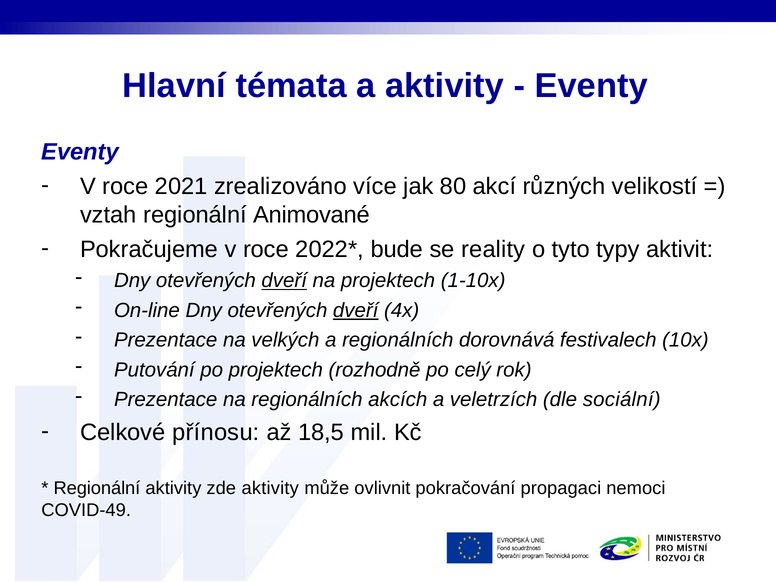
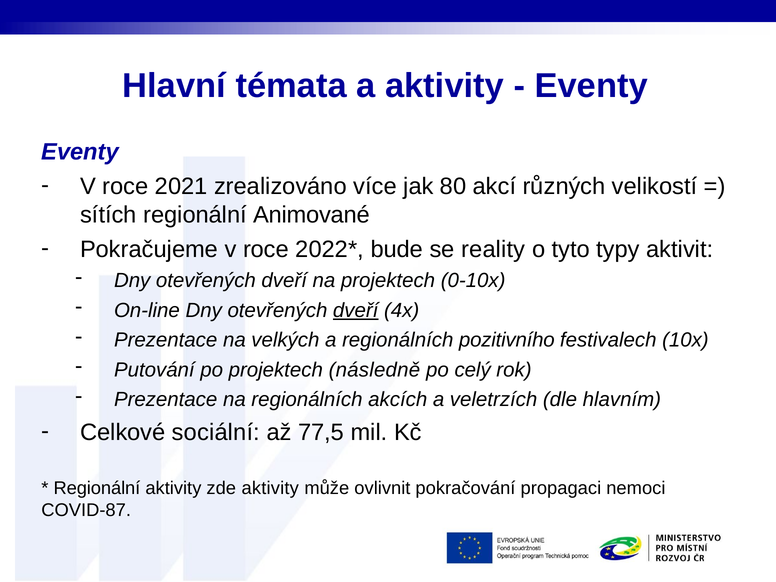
vztah: vztah -> sítích
dveří at (284, 281) underline: present -> none
1-10x: 1-10x -> 0-10x
dorovnává: dorovnává -> pozitivního
rozhodně: rozhodně -> následně
sociální: sociální -> hlavním
přínosu: přínosu -> sociální
18,5: 18,5 -> 77,5
COVID-49: COVID-49 -> COVID-87
